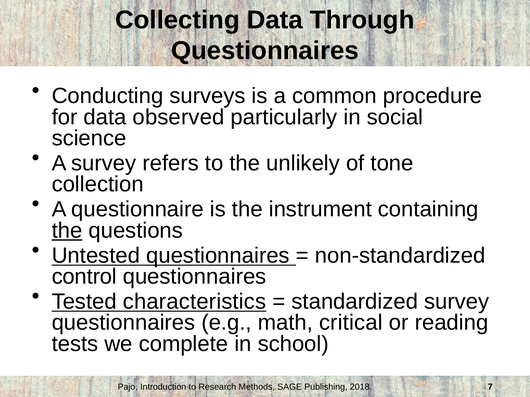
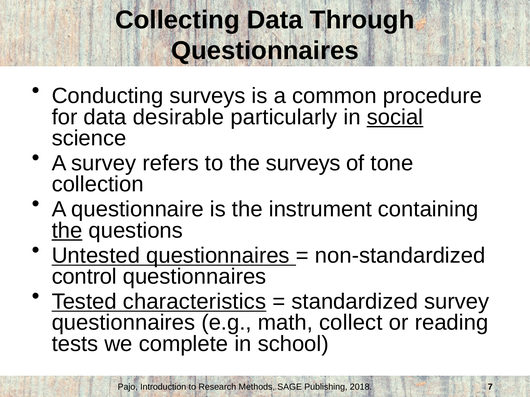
observed: observed -> desirable
social underline: none -> present
the unlikely: unlikely -> surveys
critical: critical -> collect
